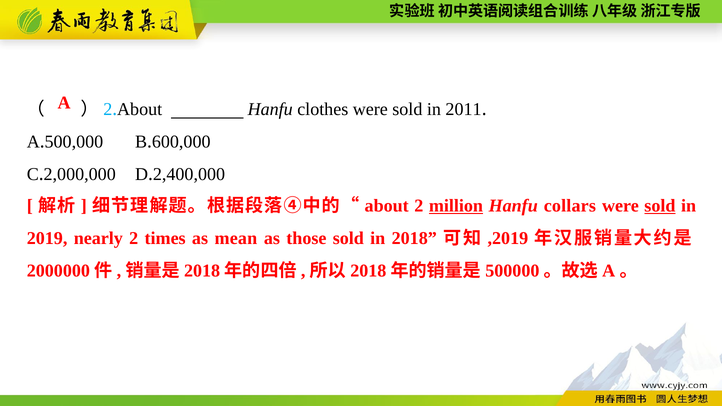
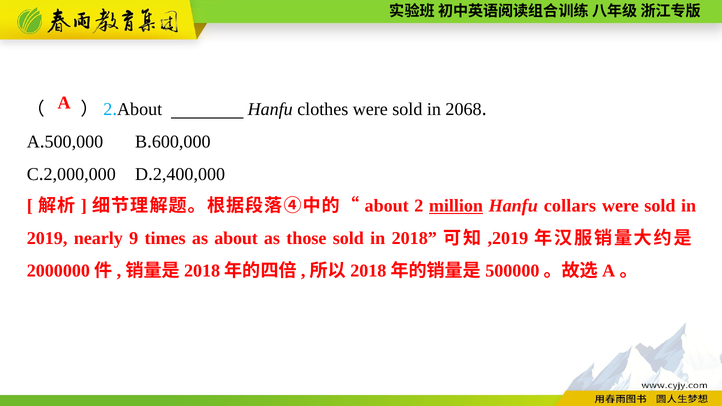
2011: 2011 -> 2068
sold at (660, 206) underline: present -> none
nearly 2: 2 -> 9
as mean: mean -> about
